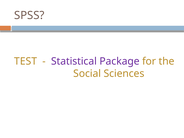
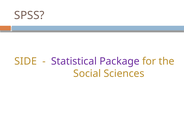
TEST: TEST -> SIDE
